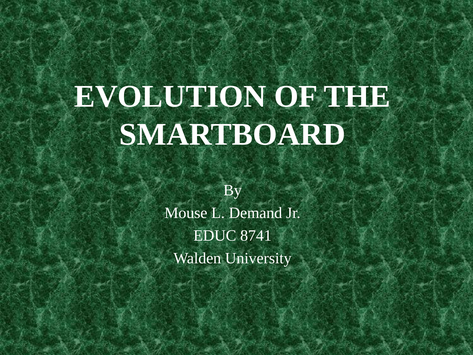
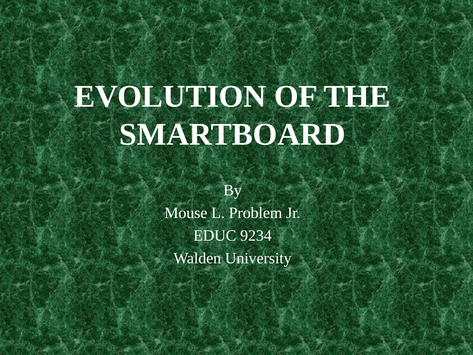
Demand: Demand -> Problem
8741: 8741 -> 9234
